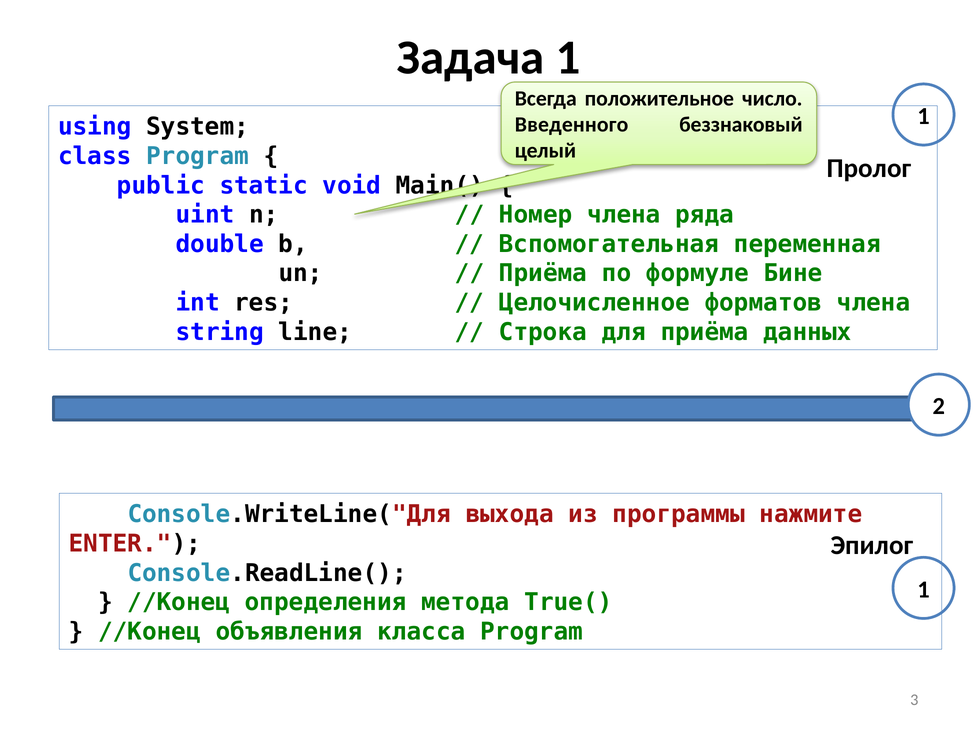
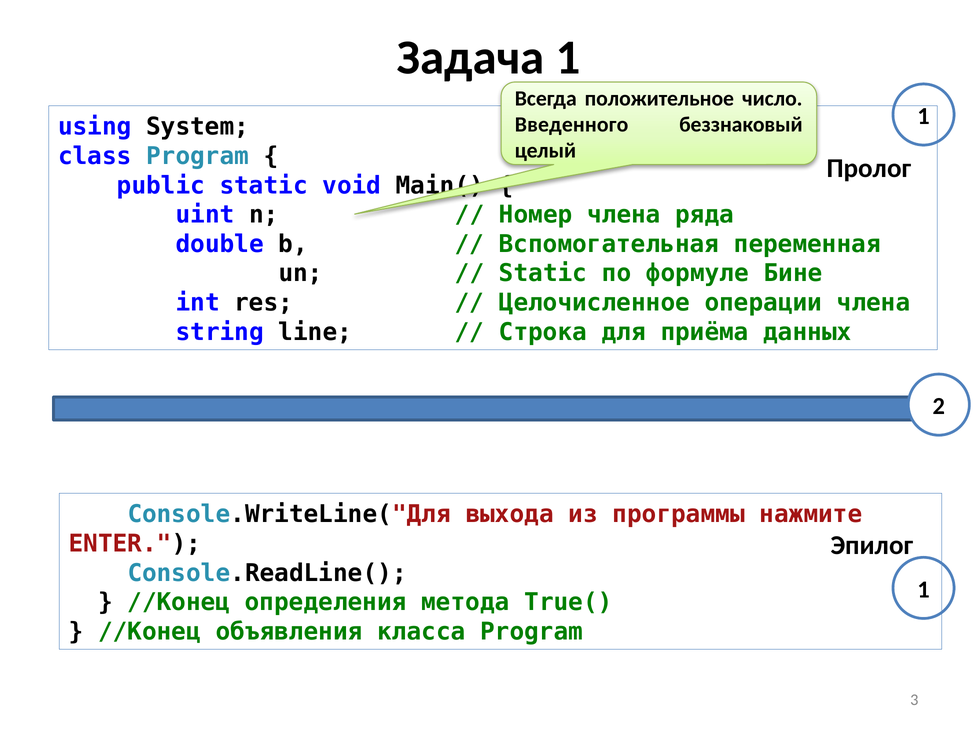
Приёма at (543, 273): Приёма -> Static
форматов: форматов -> операции
